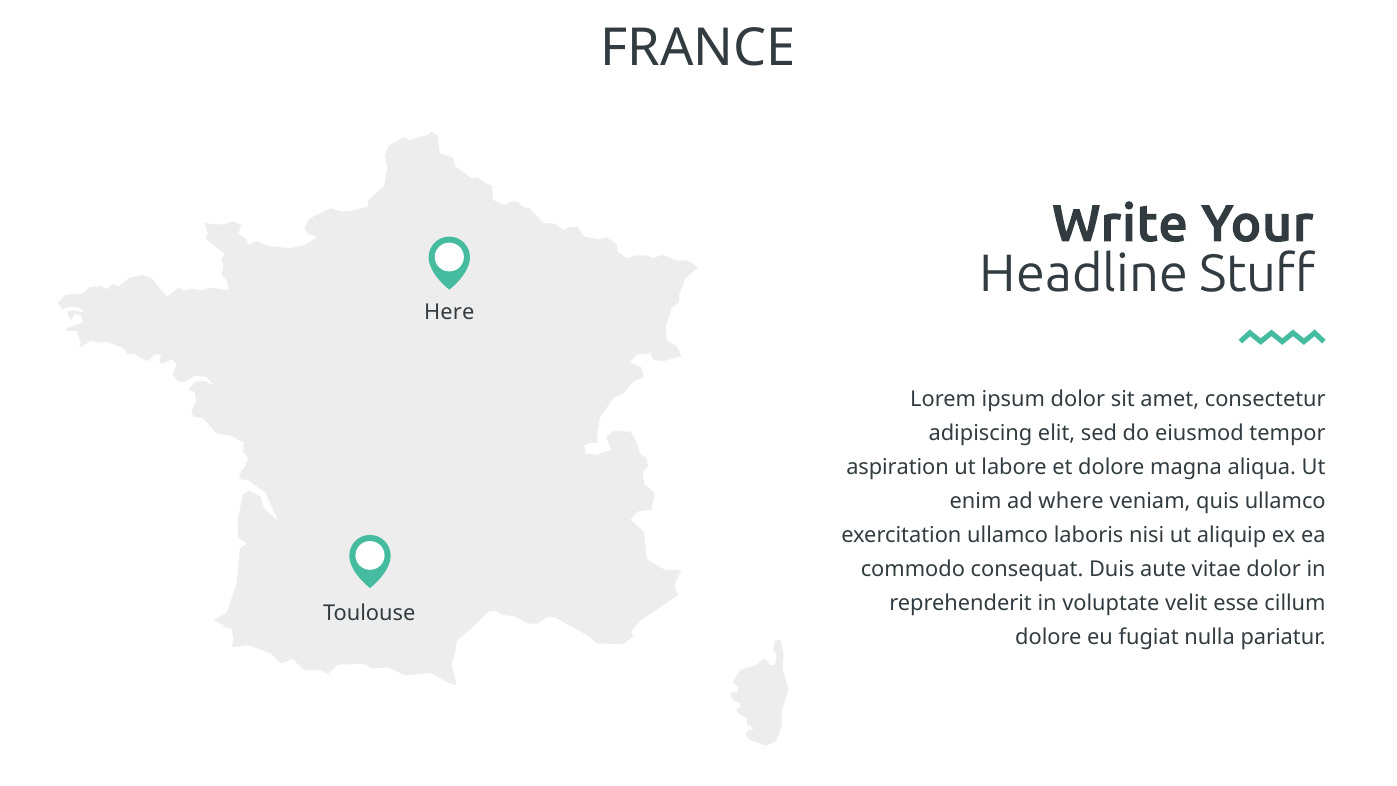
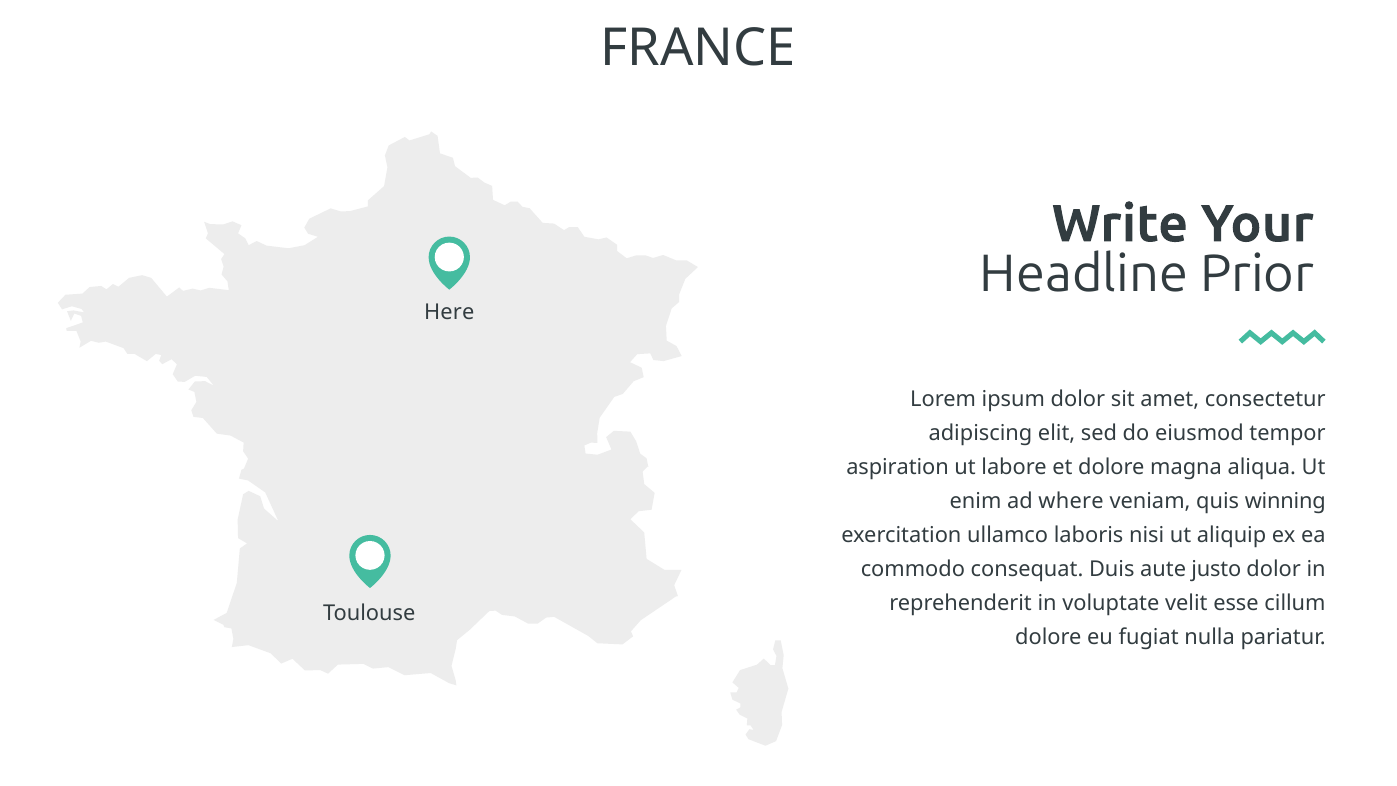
Stuff: Stuff -> Prior
quis ullamco: ullamco -> winning
vitae: vitae -> justo
